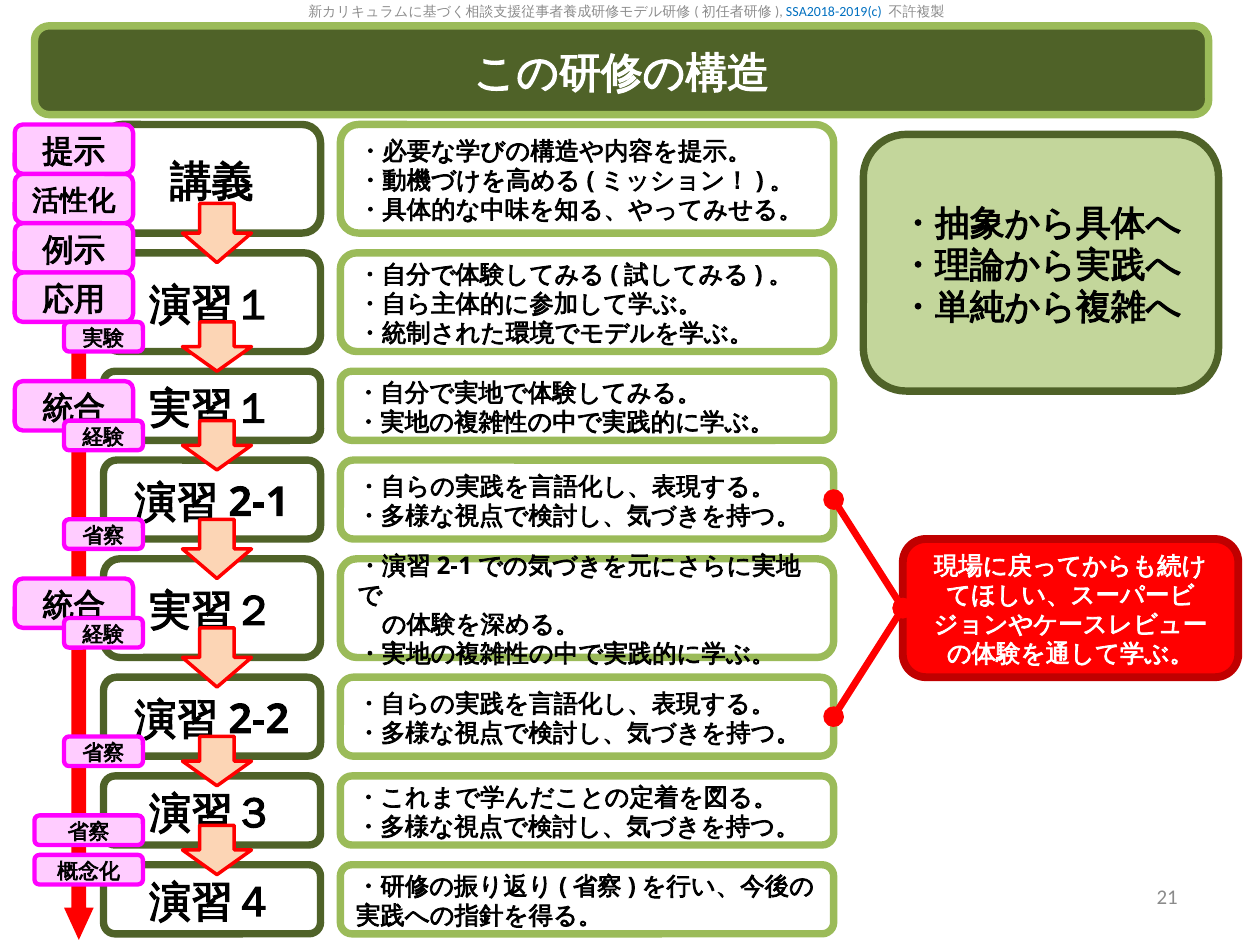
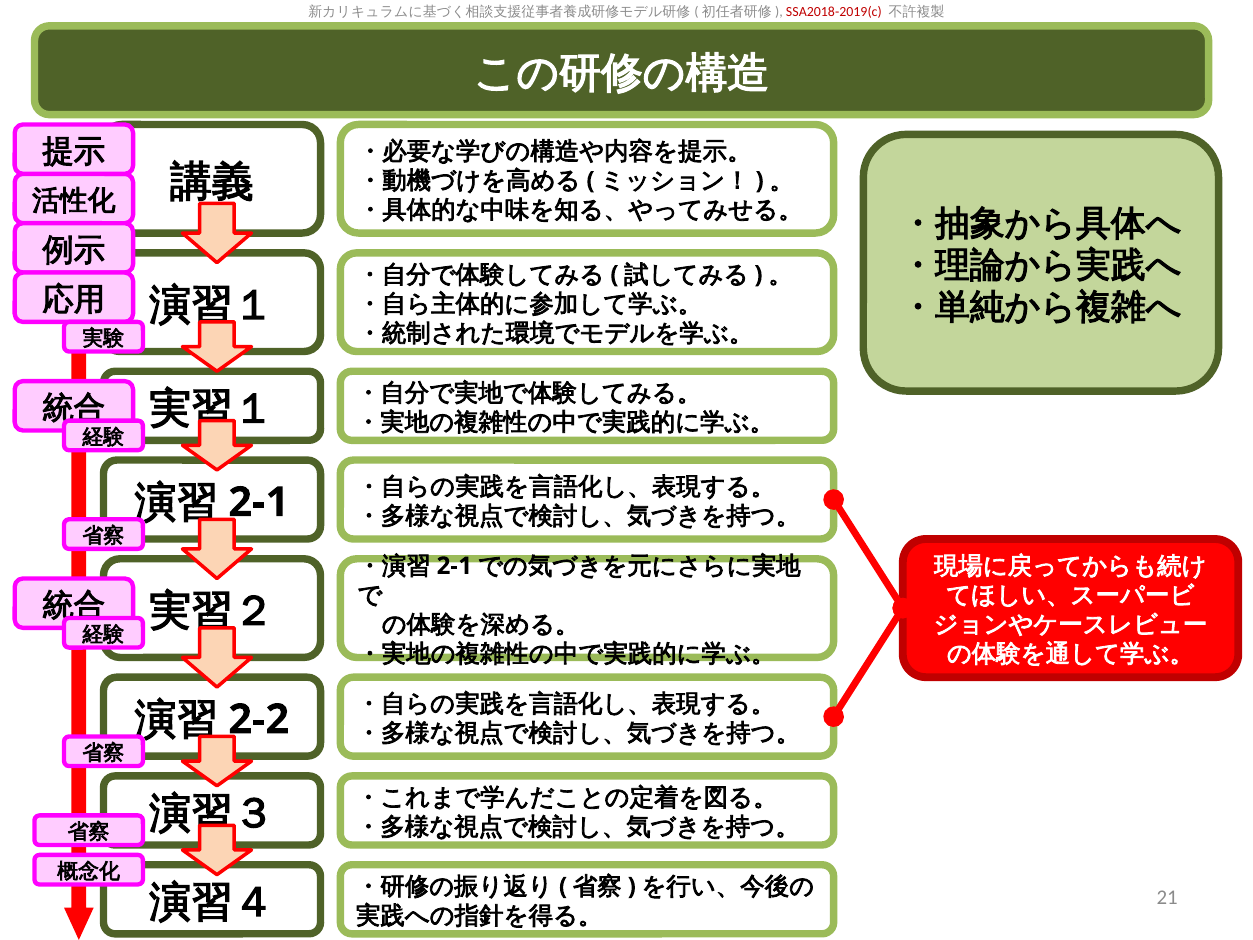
SSA2018-2019(c colour: blue -> red
